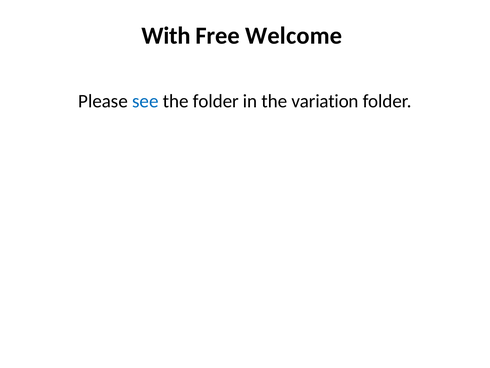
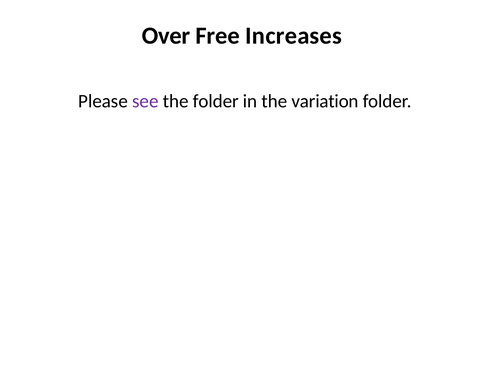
With: With -> Over
Welcome: Welcome -> Increases
see colour: blue -> purple
